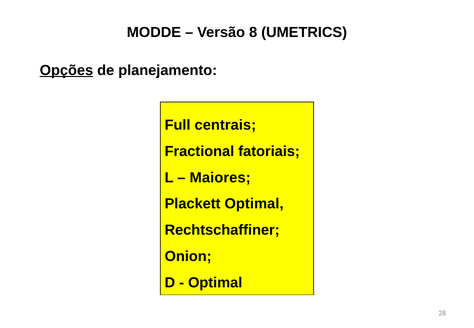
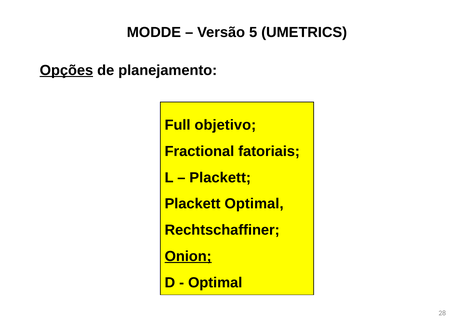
8: 8 -> 5
centrais: centrais -> objetivo
Maiores at (220, 178): Maiores -> Plackett
Onion underline: none -> present
